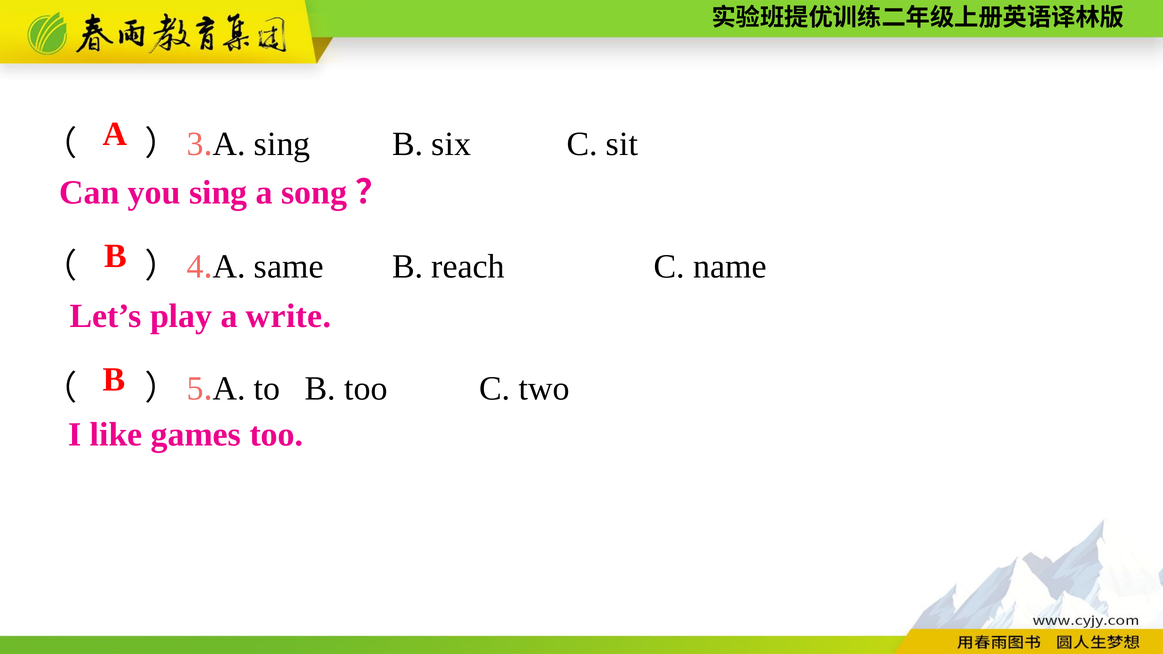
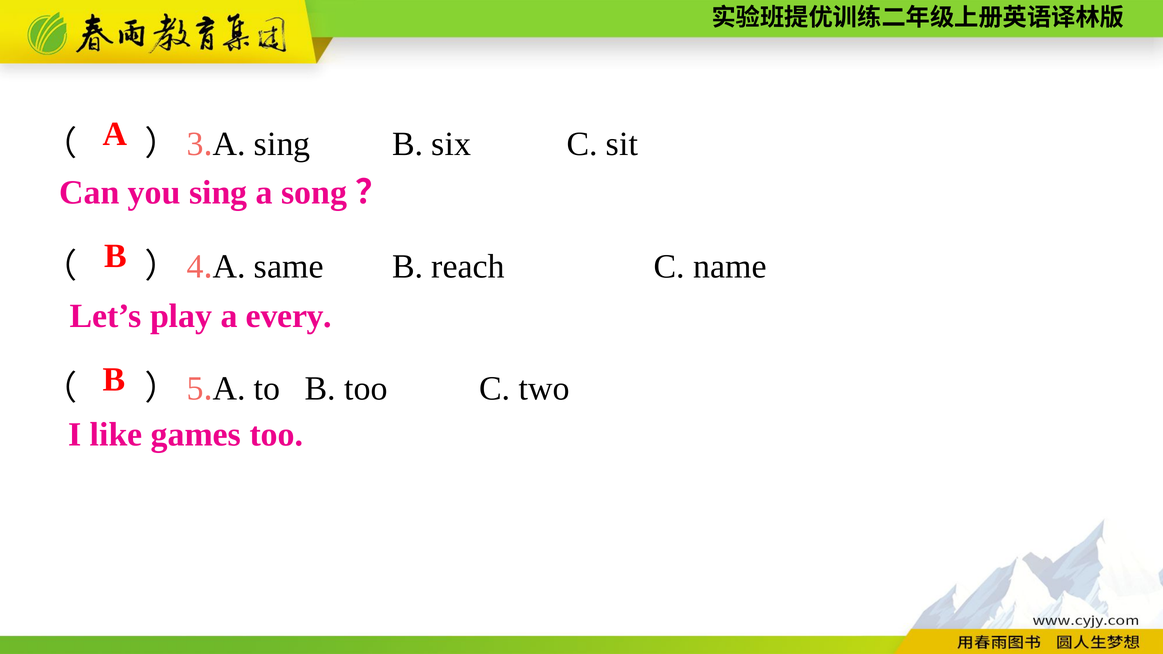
write: write -> every
